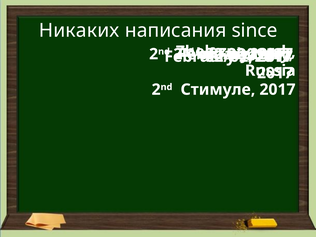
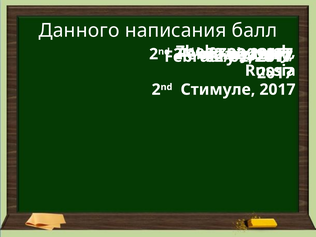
Никаких: Никаких -> Данного
since: since -> балл
